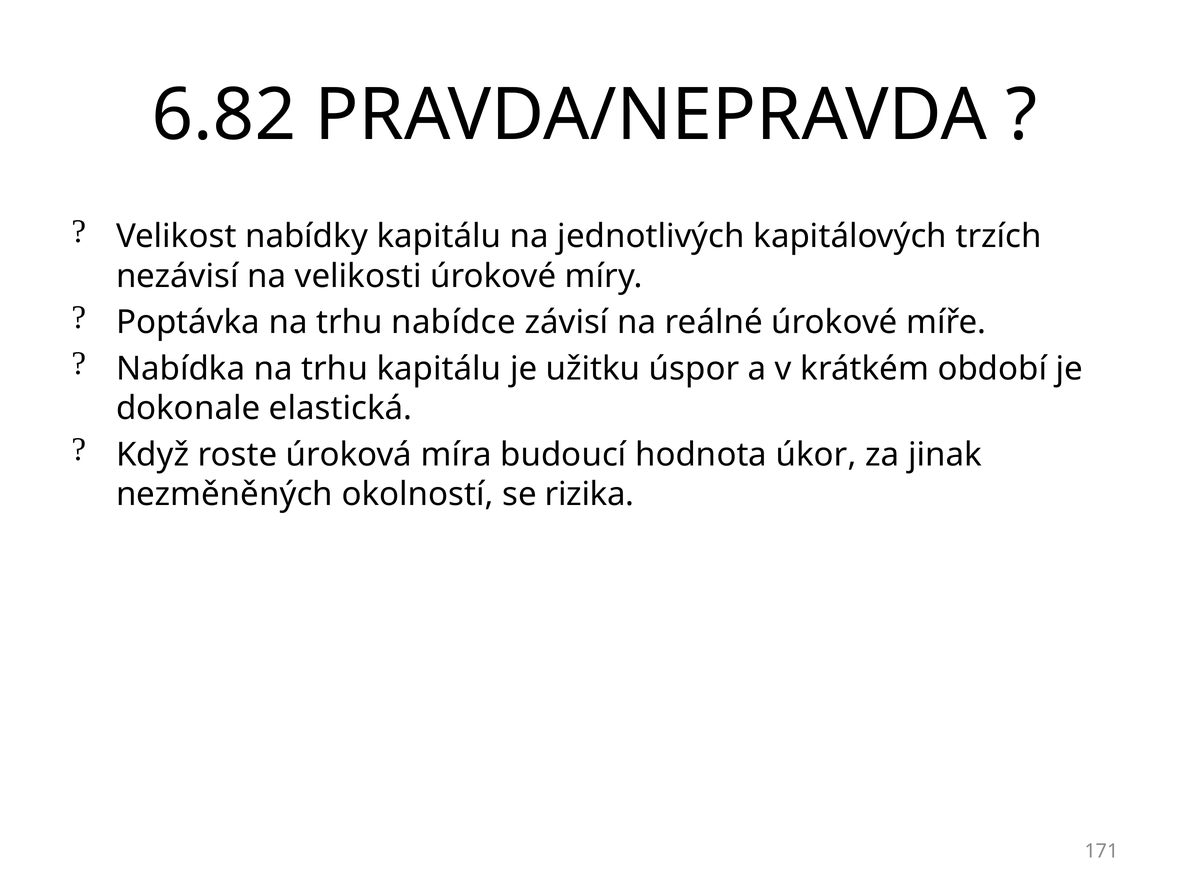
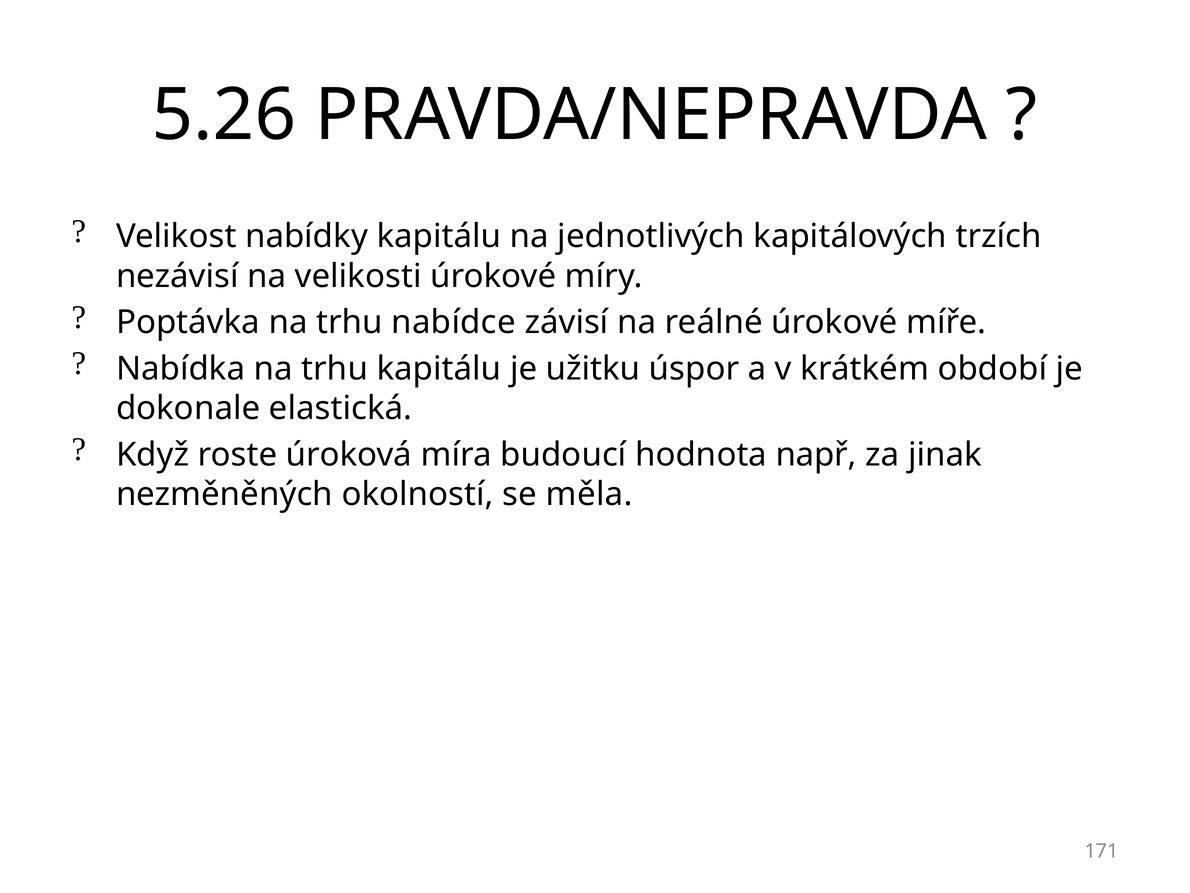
6.82: 6.82 -> 5.26
úkor: úkor -> např
rizika: rizika -> měla
